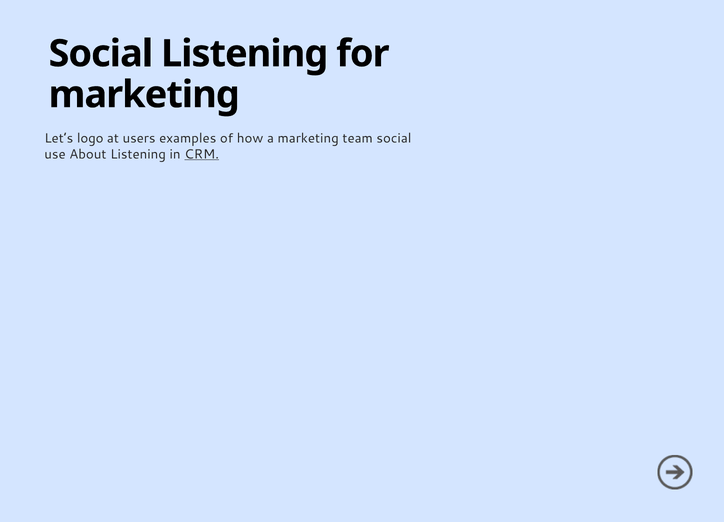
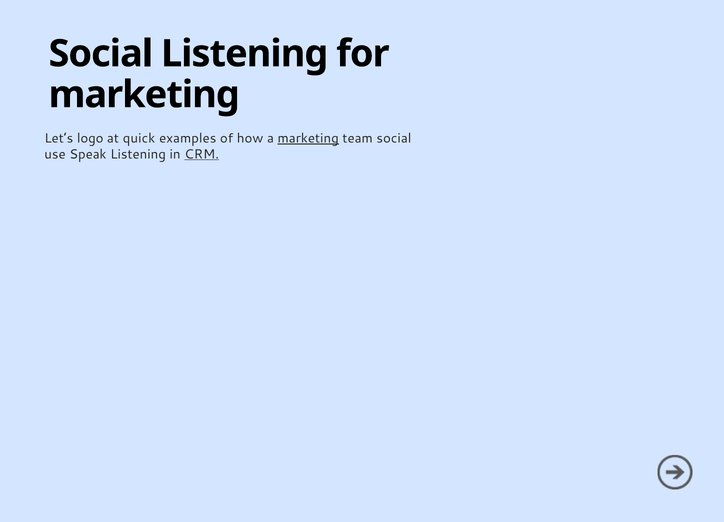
users: users -> quick
marketing at (308, 138) underline: none -> present
About: About -> Speak
